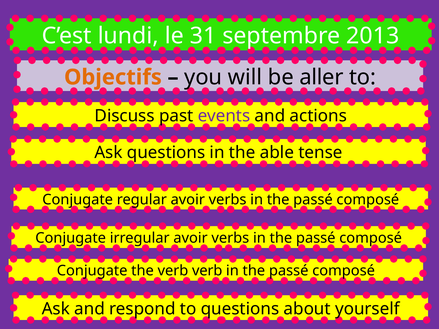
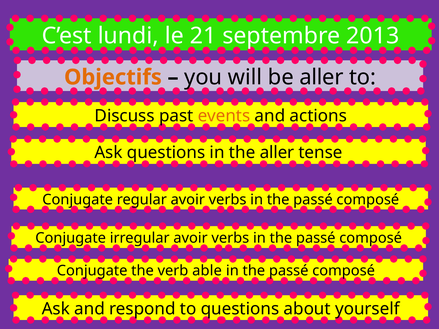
31: 31 -> 21
events colour: purple -> orange
the able: able -> aller
verb verb: verb -> able
